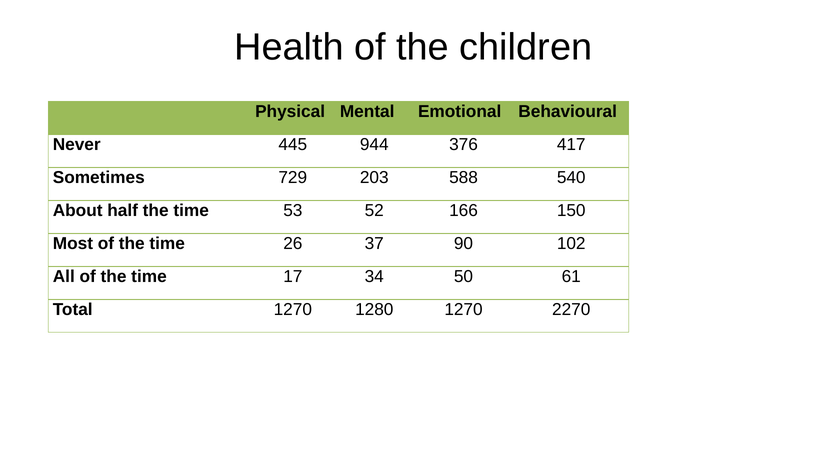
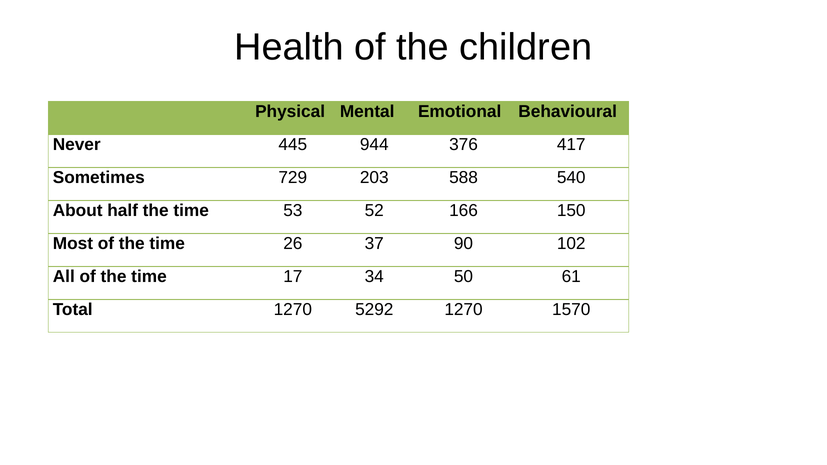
1280: 1280 -> 5292
2270: 2270 -> 1570
